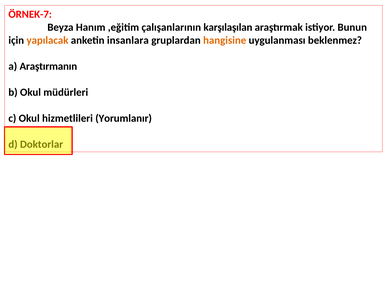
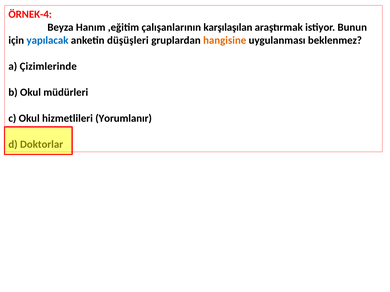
ÖRNEK-7: ÖRNEK-7 -> ÖRNEK-4
yapılacak colour: orange -> blue
insanlara: insanlara -> düşüşleri
Araştırmanın: Araştırmanın -> Çizimlerinde
